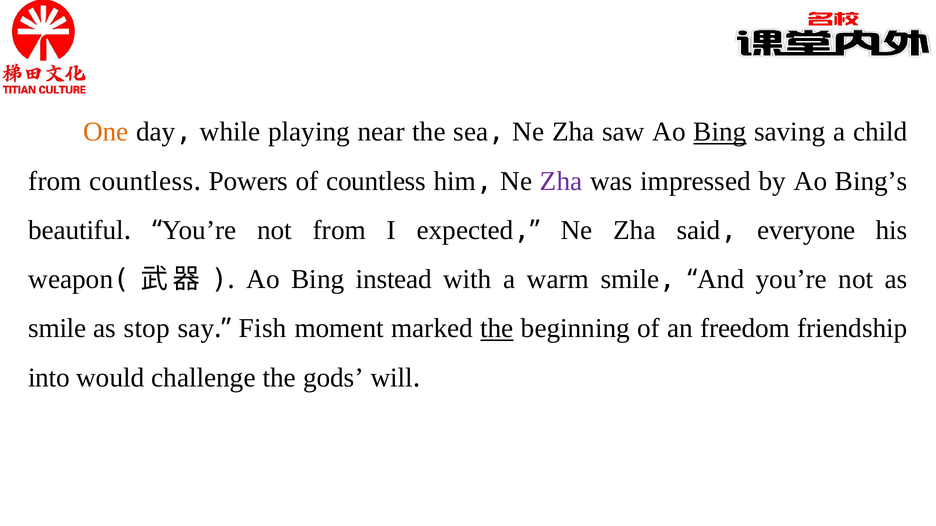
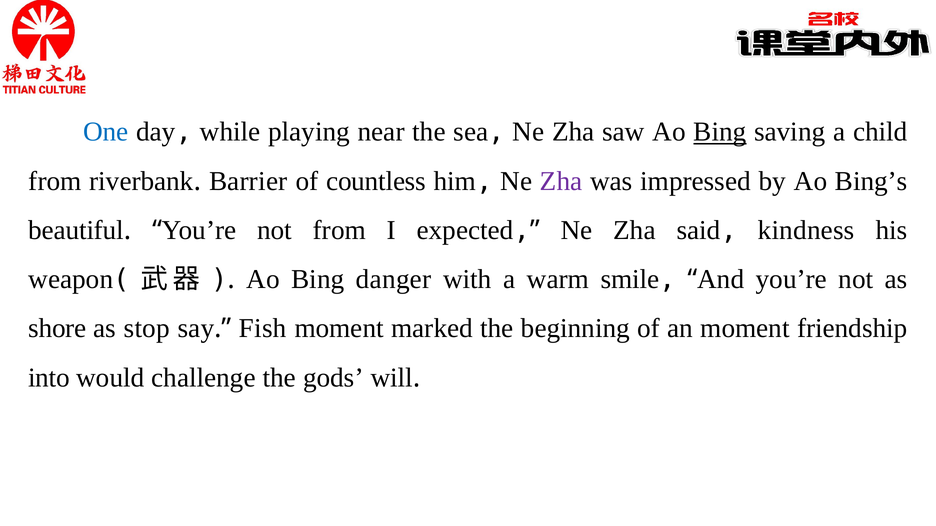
One colour: orange -> blue
from countless: countless -> riverbank
Powers: Powers -> Barrier
everyone: everyone -> kindness
instead: instead -> danger
smile at (57, 329): smile -> shore
the at (497, 329) underline: present -> none
an freedom: freedom -> moment
